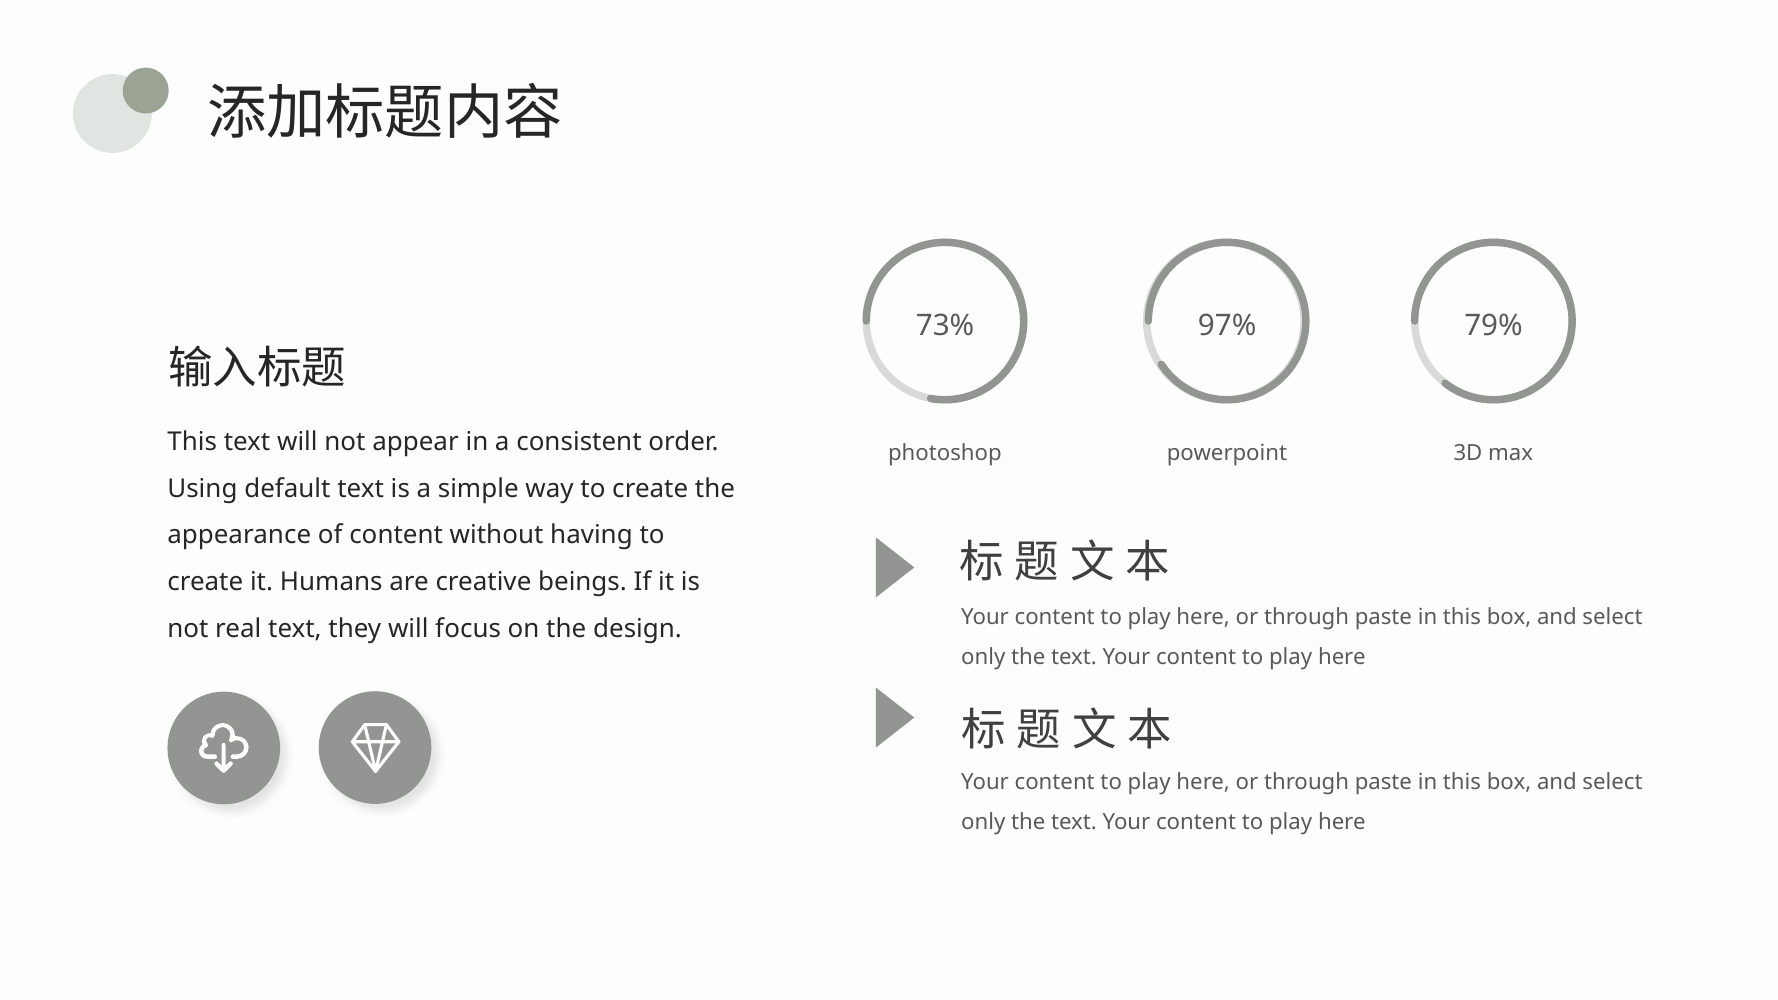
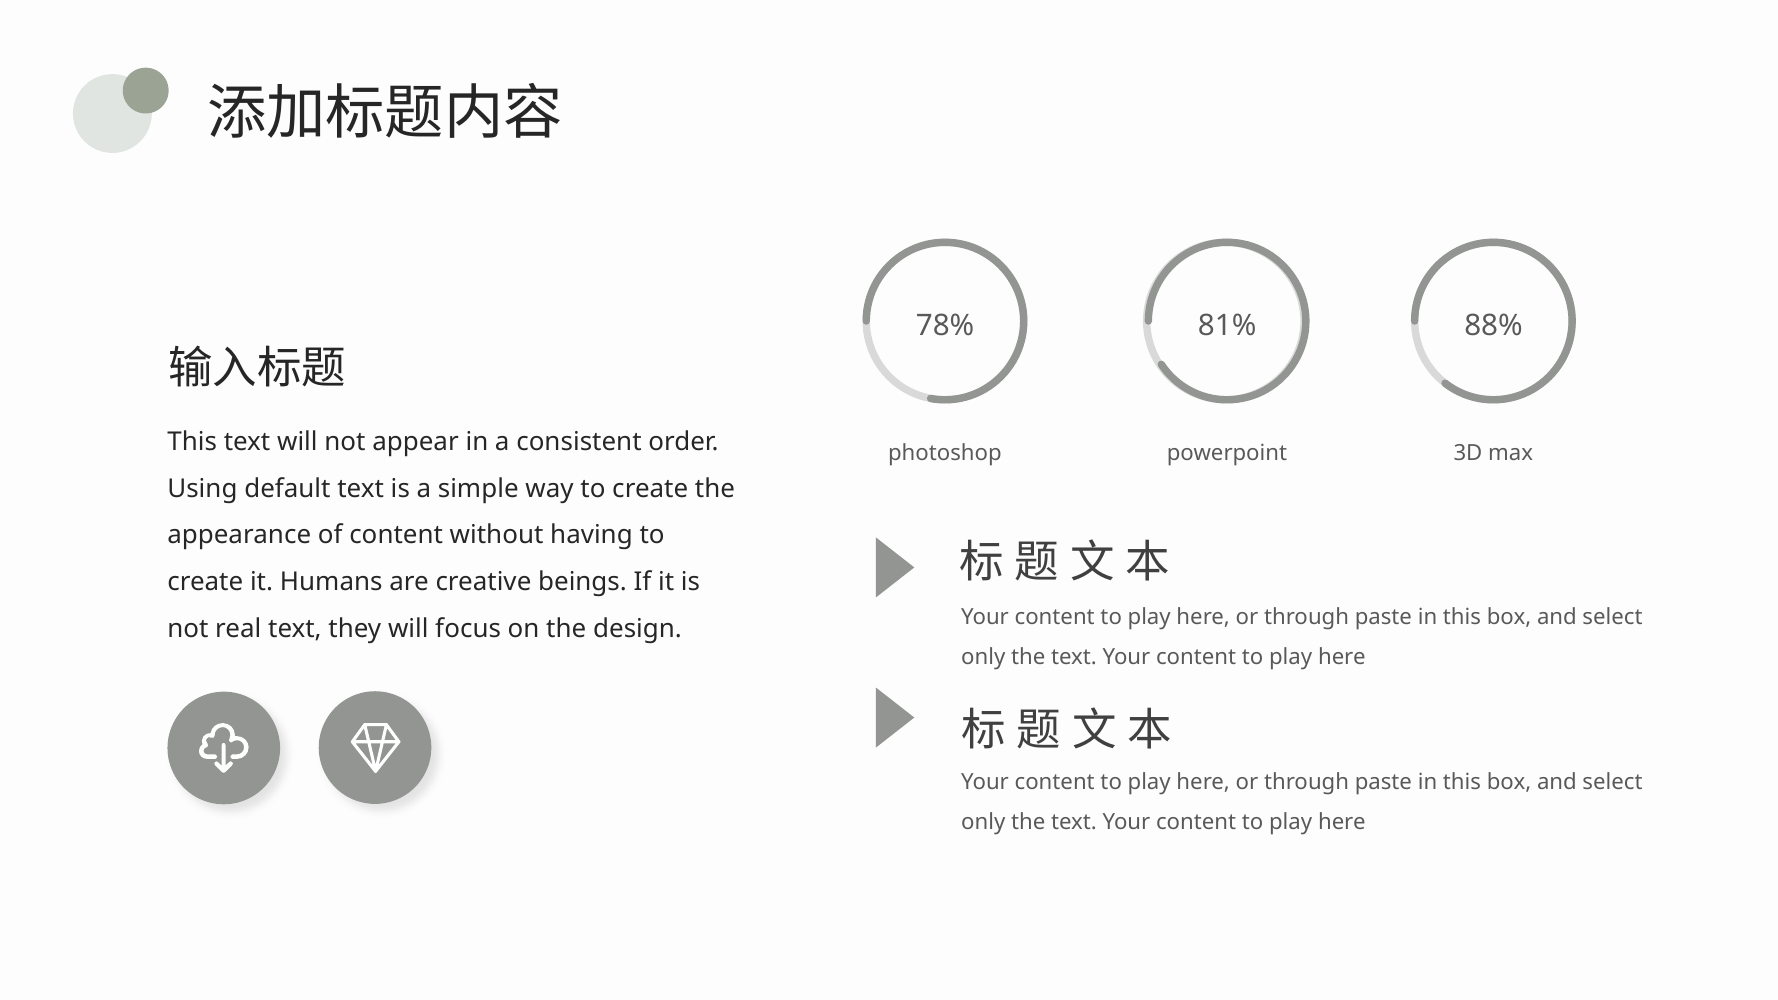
73%: 73% -> 78%
97%: 97% -> 81%
79%: 79% -> 88%
